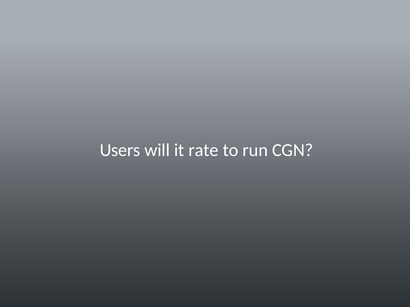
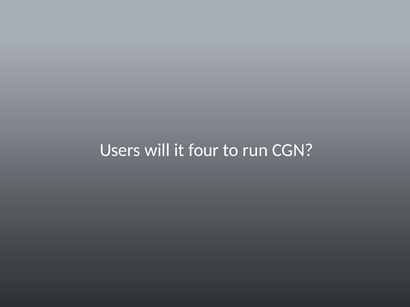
rate: rate -> four
